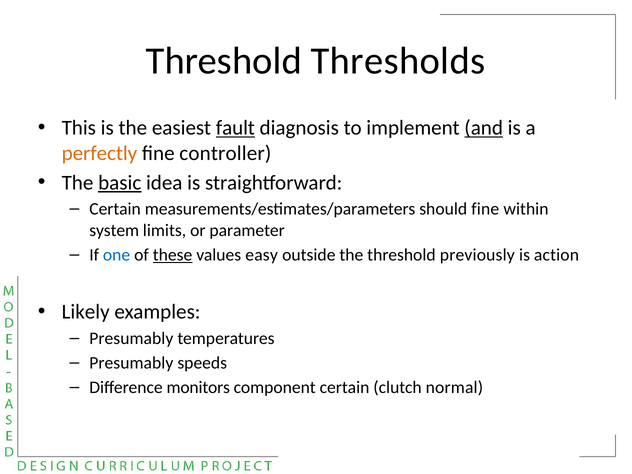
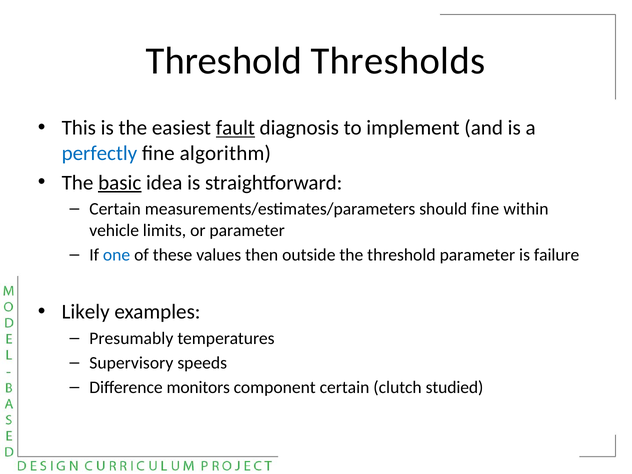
and underline: present -> none
perfectly colour: orange -> blue
controller: controller -> algorithm
system: system -> vehicle
these underline: present -> none
easy: easy -> then
threshold previously: previously -> parameter
action: action -> failure
Presumably at (131, 363): Presumably -> Supervisory
normal: normal -> studied
